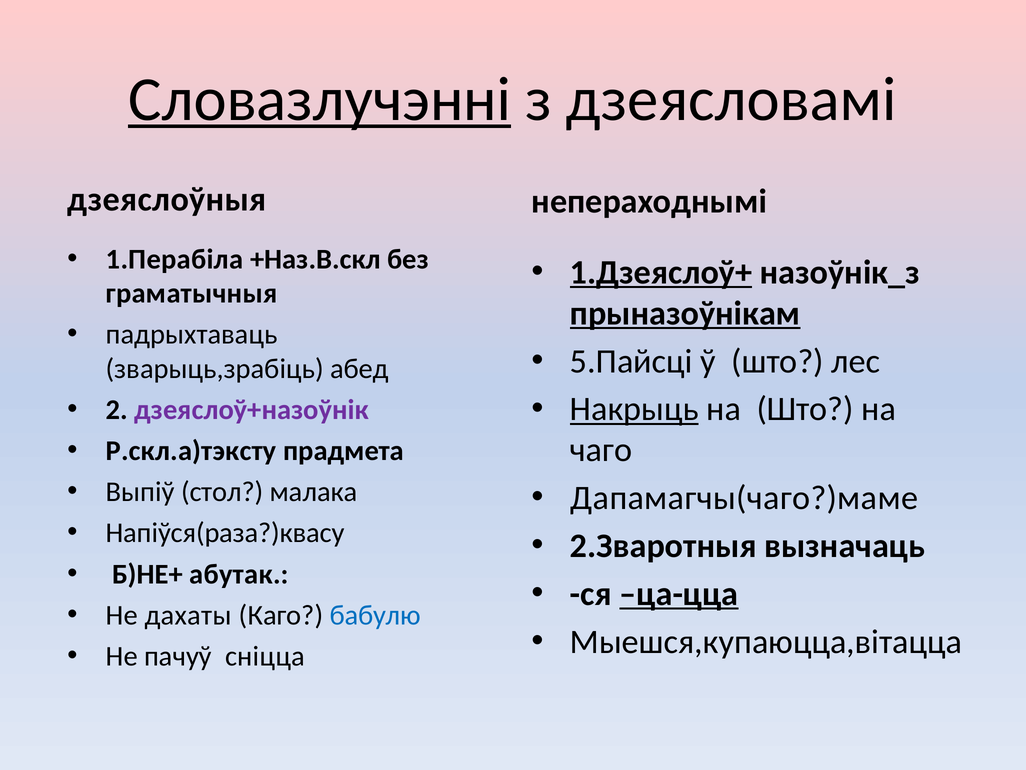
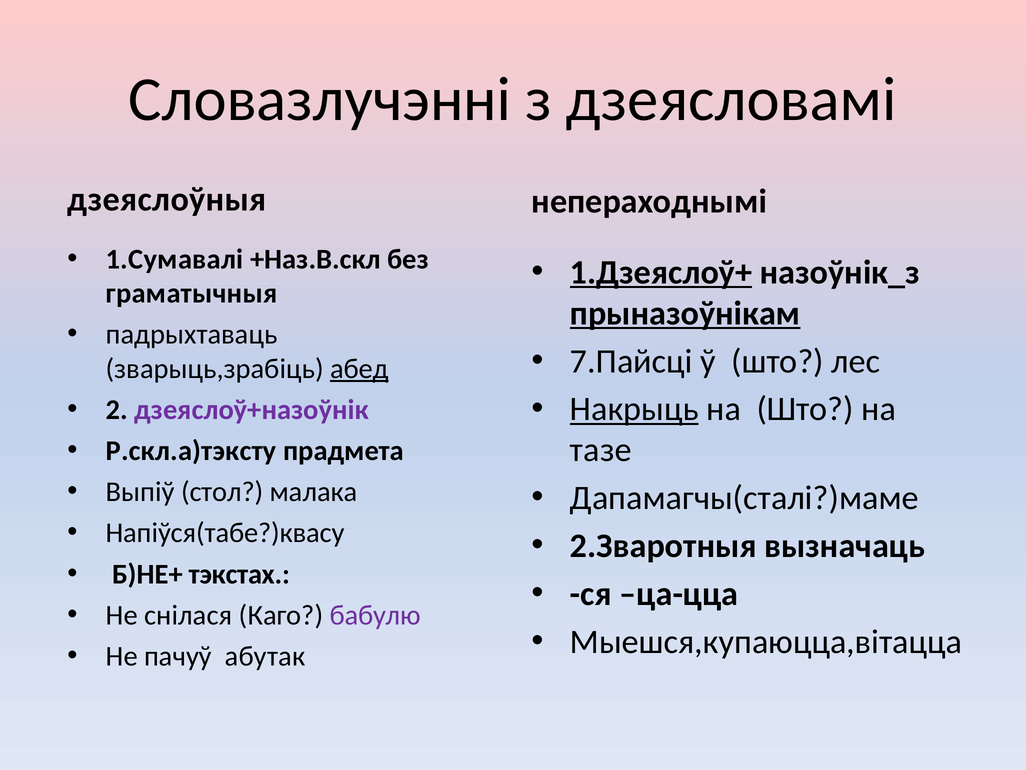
Словазлучэнні underline: present -> none
1.Перабіла: 1.Перабіла -> 1.Сумавалі
5.Пайсці: 5.Пайсці -> 7.Пайсці
абед underline: none -> present
чаго: чаго -> тазе
Дапамагчы(чаго?)маме: Дапамагчы(чаго?)маме -> Дапамагчы(сталі?)маме
Напіўся(раза?)квасу: Напіўся(раза?)квасу -> Напіўся(табе?)квасу
абутак: абутак -> тэкстах
ца-цца underline: present -> none
дахаты: дахаты -> снілася
бабулю colour: blue -> purple
сніцца: сніцца -> абутак
